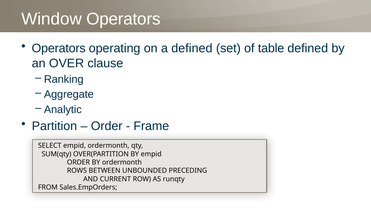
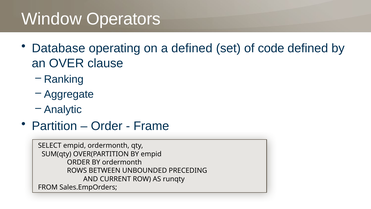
Operators at (59, 48): Operators -> Database
table: table -> code
